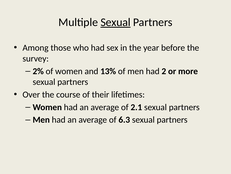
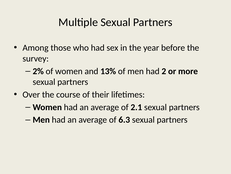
Sexual at (116, 22) underline: present -> none
